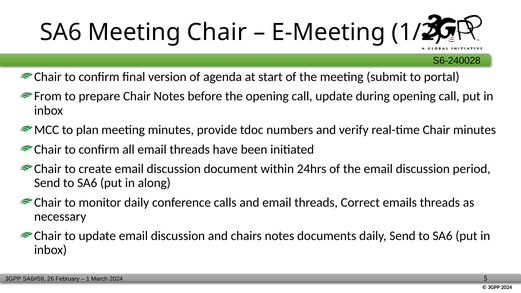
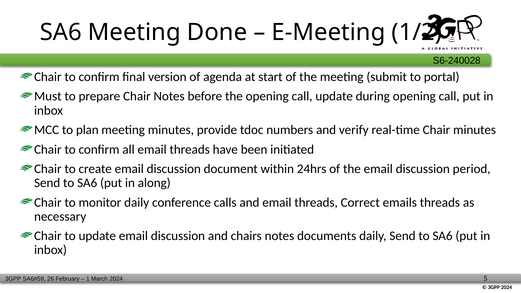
Meeting Chair: Chair -> Done
From: From -> Must
